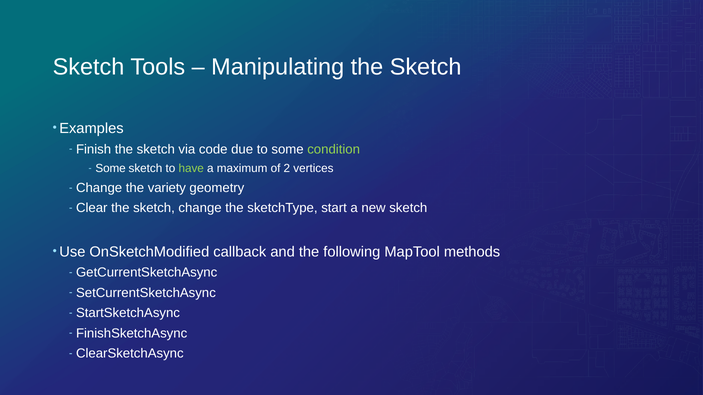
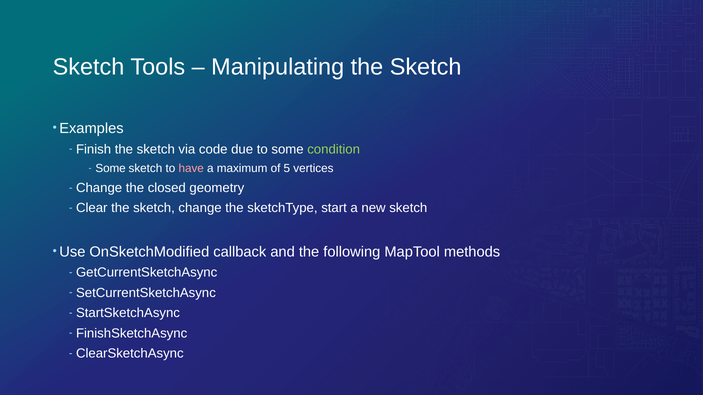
have colour: light green -> pink
2: 2 -> 5
variety: variety -> closed
